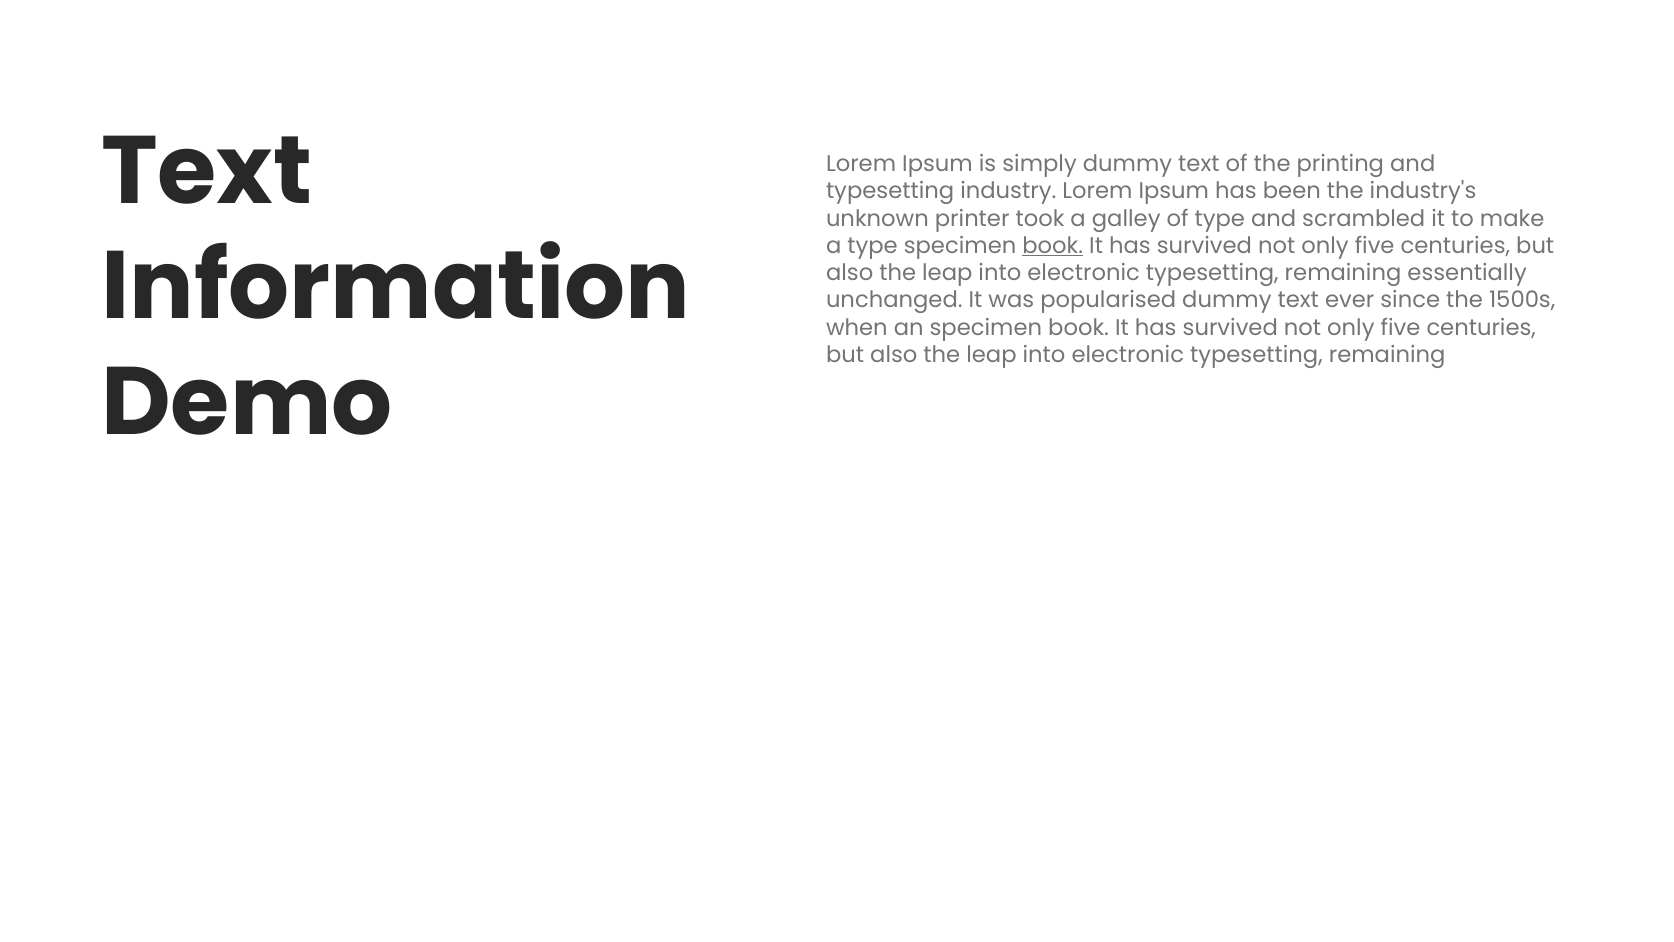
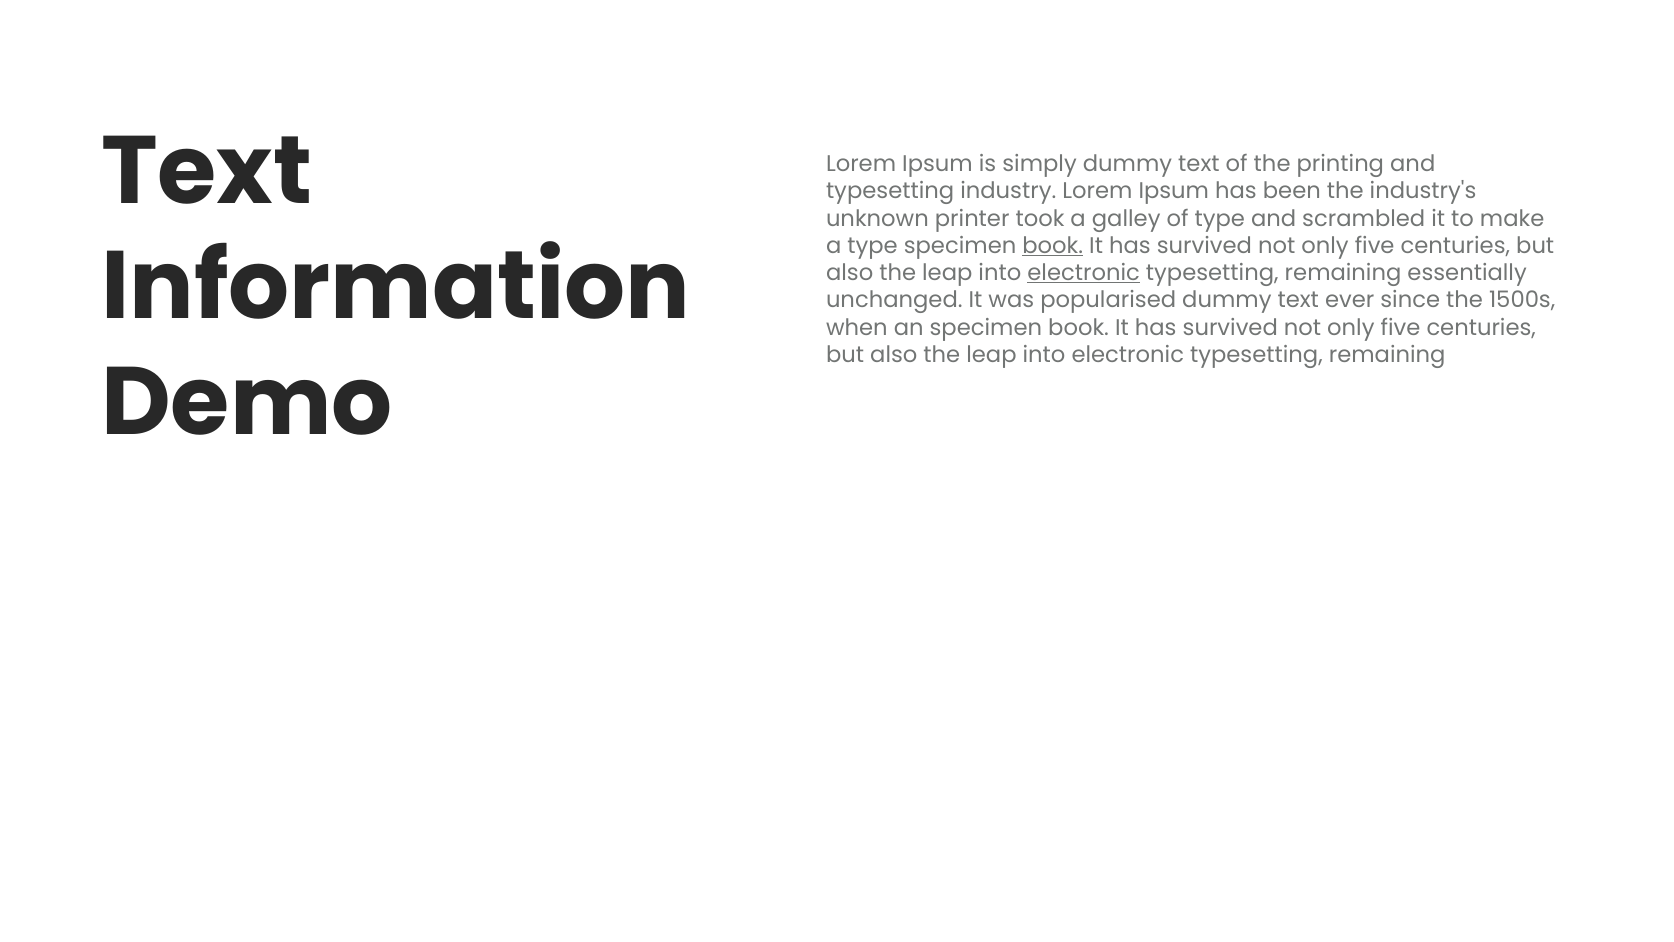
electronic at (1084, 273) underline: none -> present
